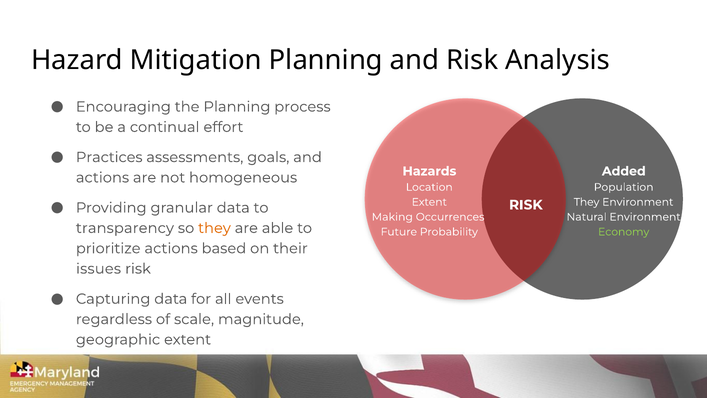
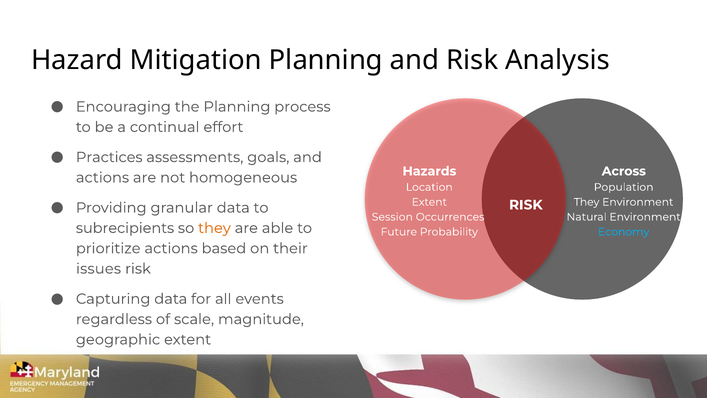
Added: Added -> Across
Making: Making -> Session
transparency: transparency -> subrecipients
Economy colour: light green -> light blue
